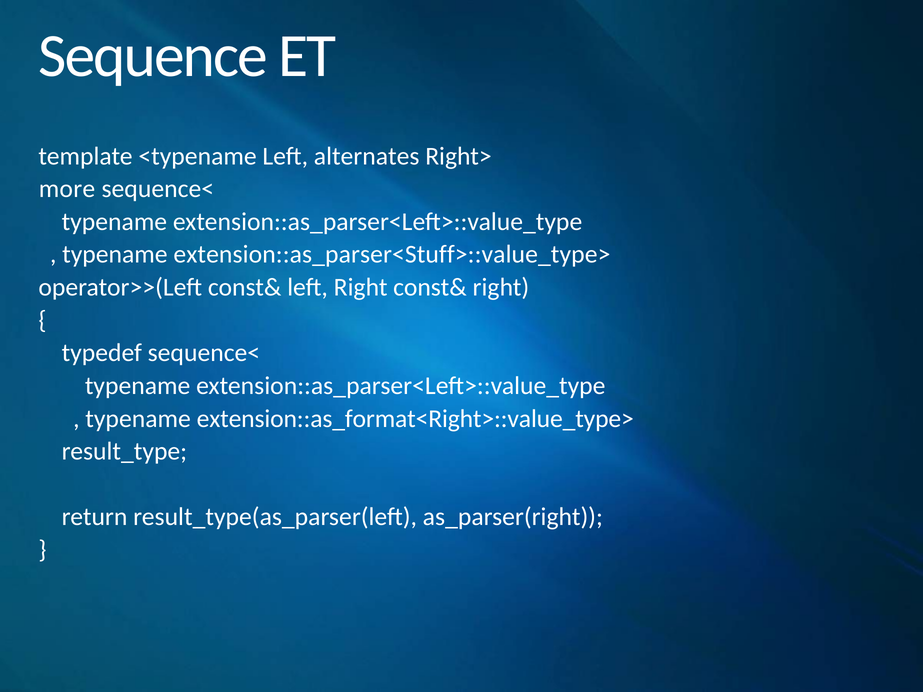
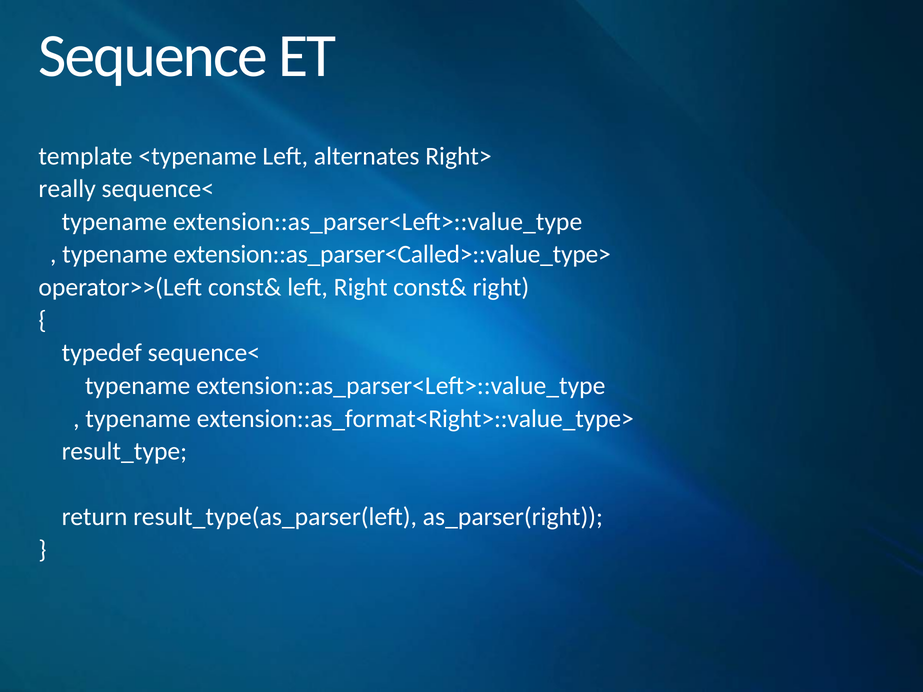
more: more -> really
extension::as_parser<Stuff>::value_type>: extension::as_parser<Stuff>::value_type> -> extension::as_parser<Called>::value_type>
